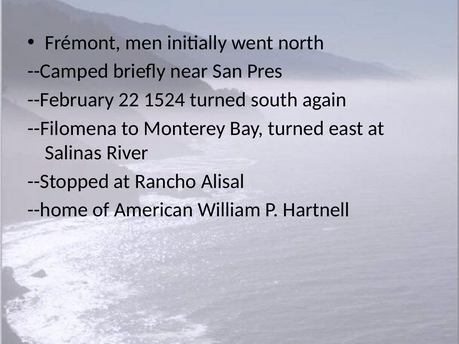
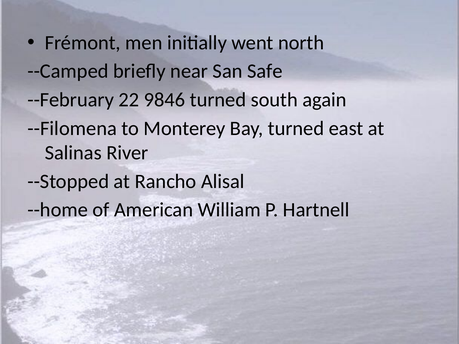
Pres: Pres -> Safe
1524: 1524 -> 9846
